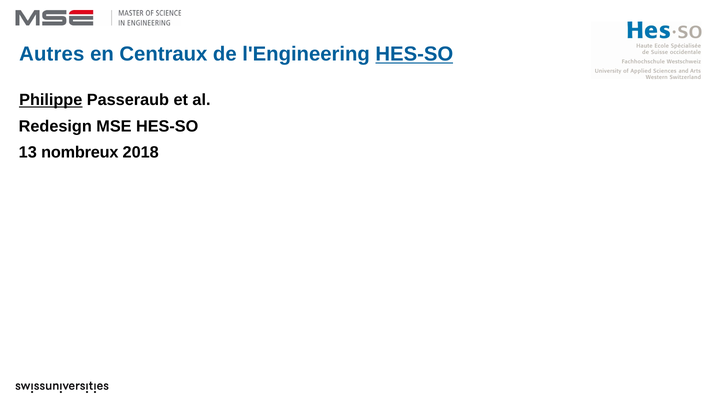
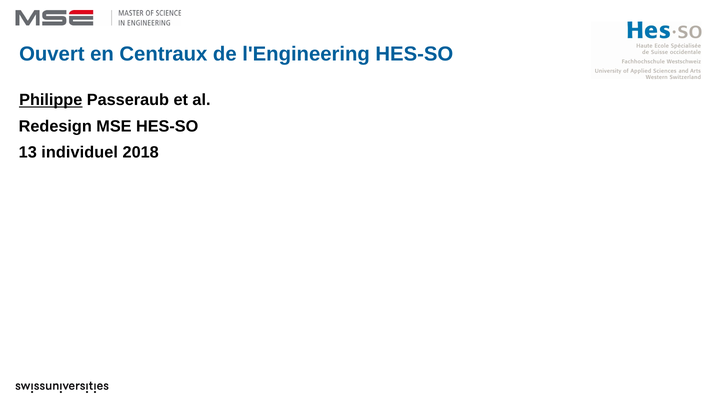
Autres: Autres -> Ouvert
HES-SO at (414, 54) underline: present -> none
nombreux: nombreux -> individuel
